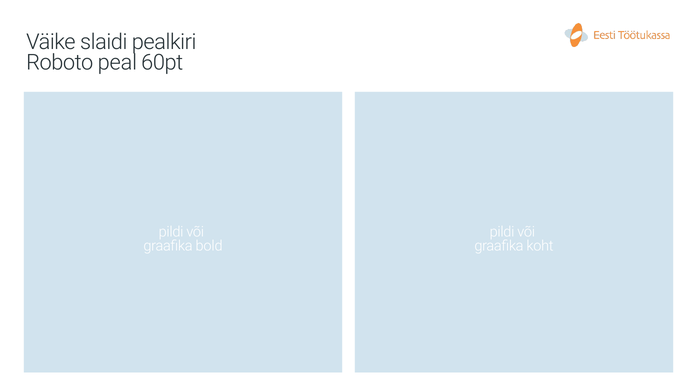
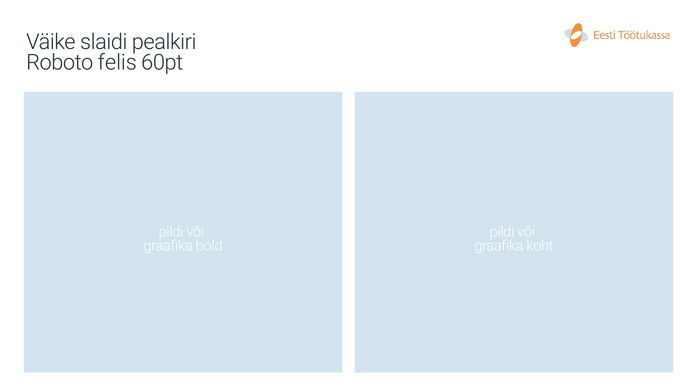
peal: peal -> felis
